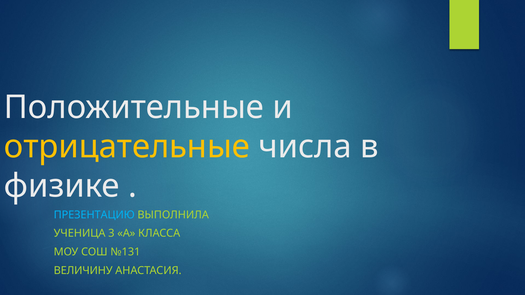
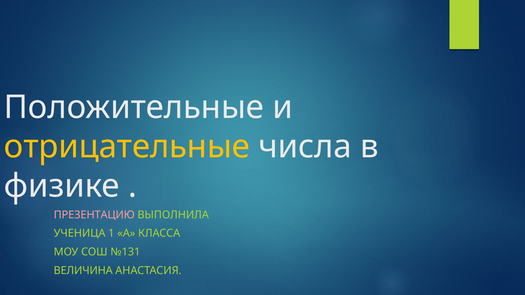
ПРЕЗЕНТАЦИЮ colour: light blue -> pink
3: 3 -> 1
ВЕЛИЧИНУ: ВЕЛИЧИНУ -> ВЕЛИЧИНА
